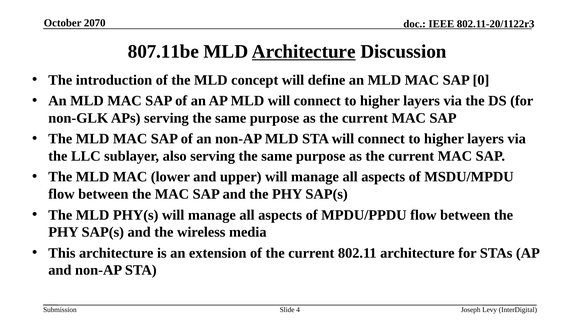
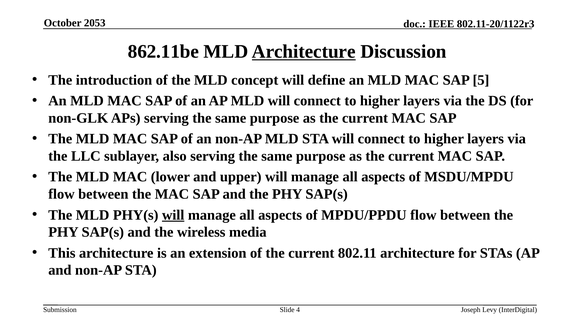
2070: 2070 -> 2053
807.11be: 807.11be -> 862.11be
0: 0 -> 5
will at (173, 215) underline: none -> present
